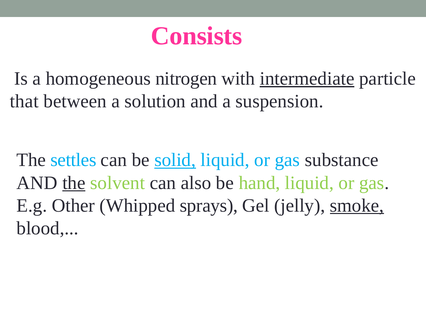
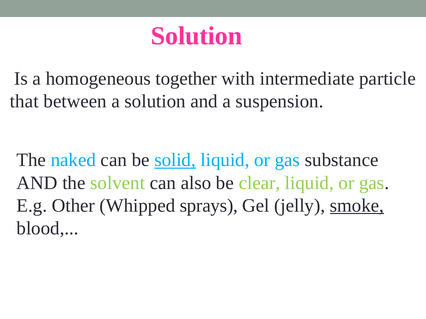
Consists at (197, 36): Consists -> Solution
nitrogen: nitrogen -> together
intermediate underline: present -> none
settles: settles -> naked
the at (74, 183) underline: present -> none
hand: hand -> clear
